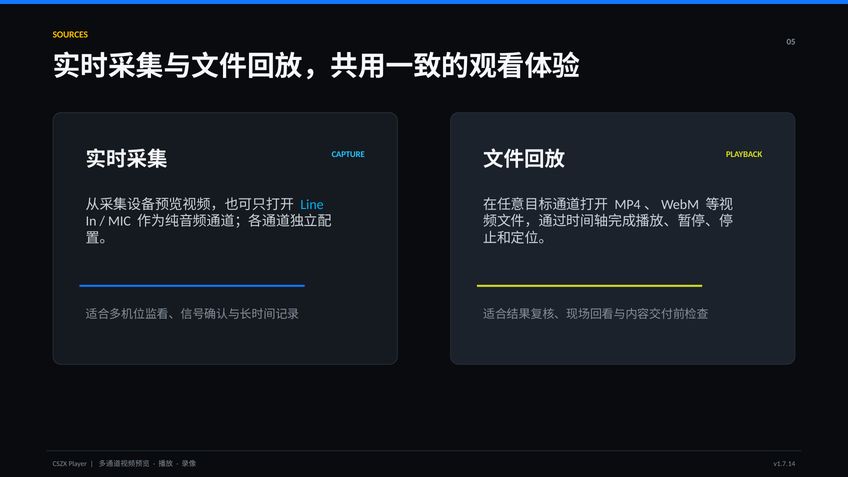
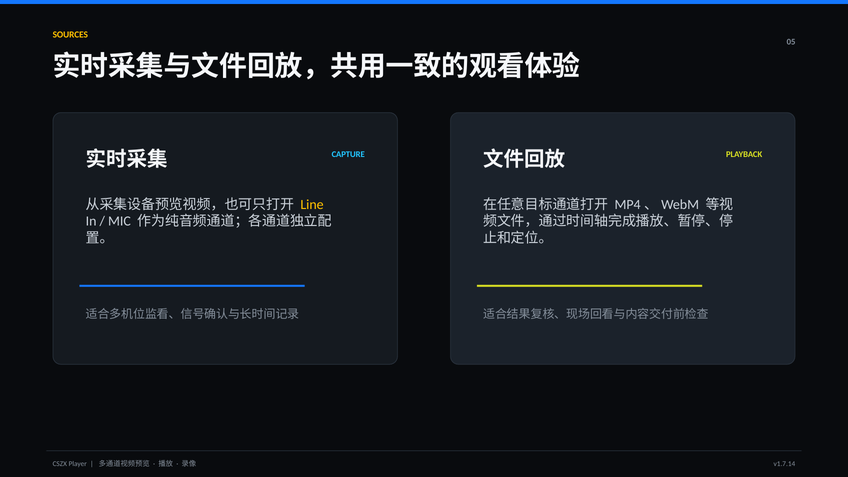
Line colour: light blue -> yellow
